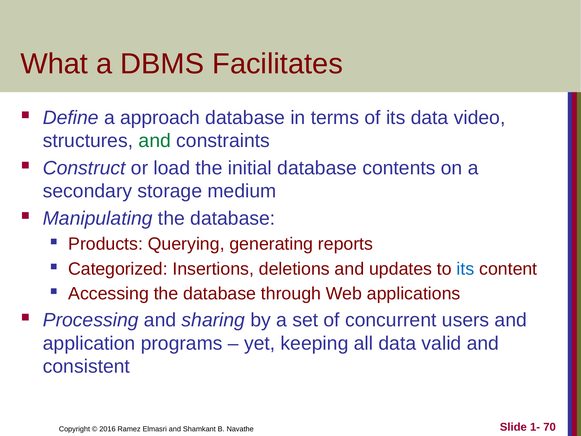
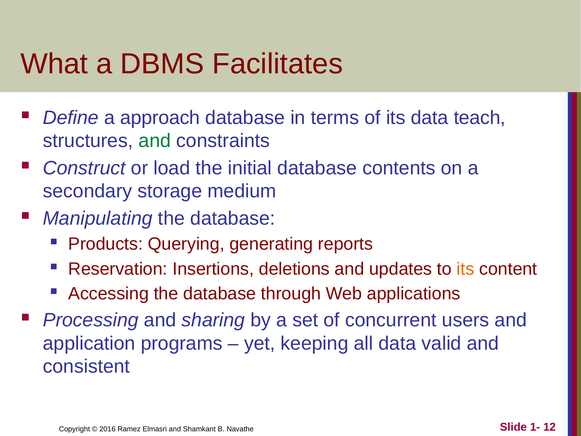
video: video -> teach
Categorized: Categorized -> Reservation
its at (465, 269) colour: blue -> orange
70: 70 -> 12
